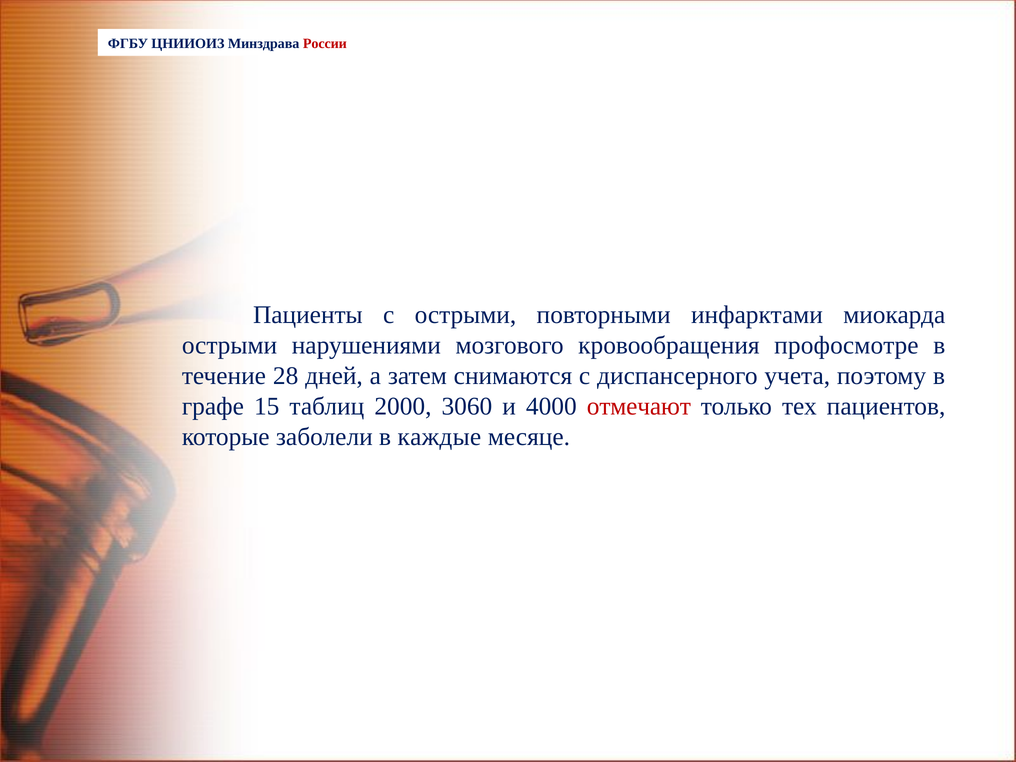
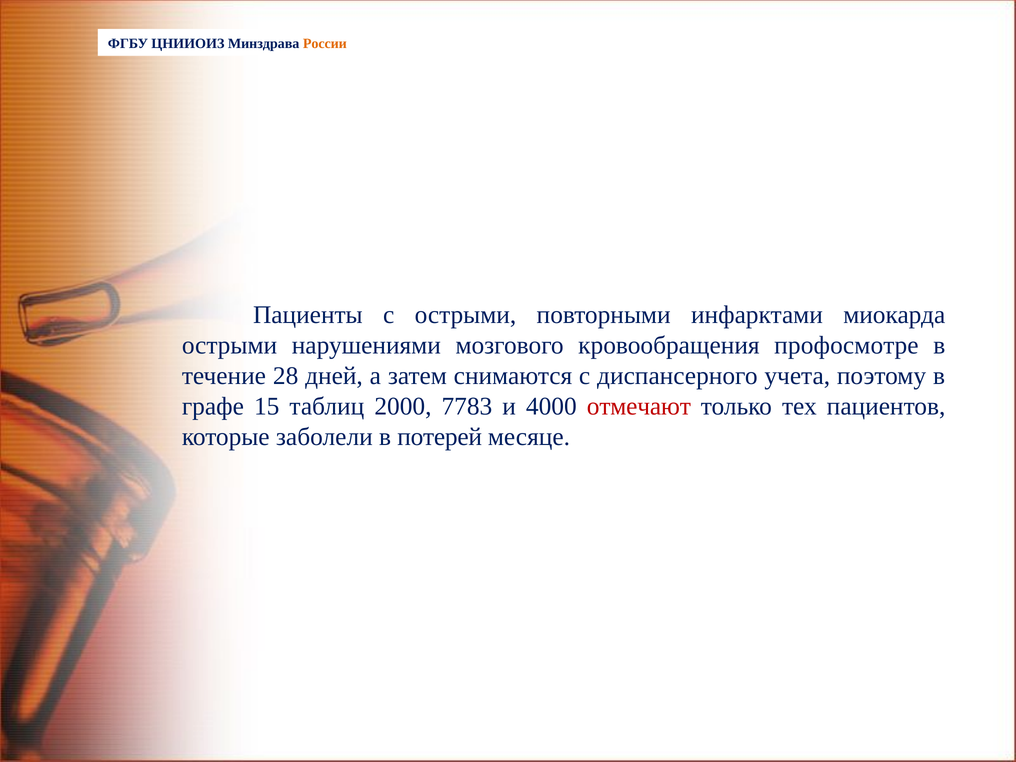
России colour: red -> orange
3060: 3060 -> 7783
каждые: каждые -> потерей
